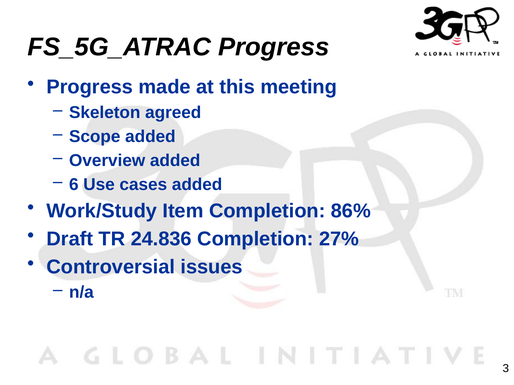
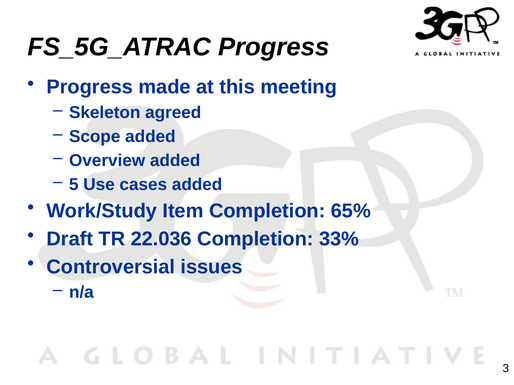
6: 6 -> 5
86%: 86% -> 65%
24.836: 24.836 -> 22.036
27%: 27% -> 33%
